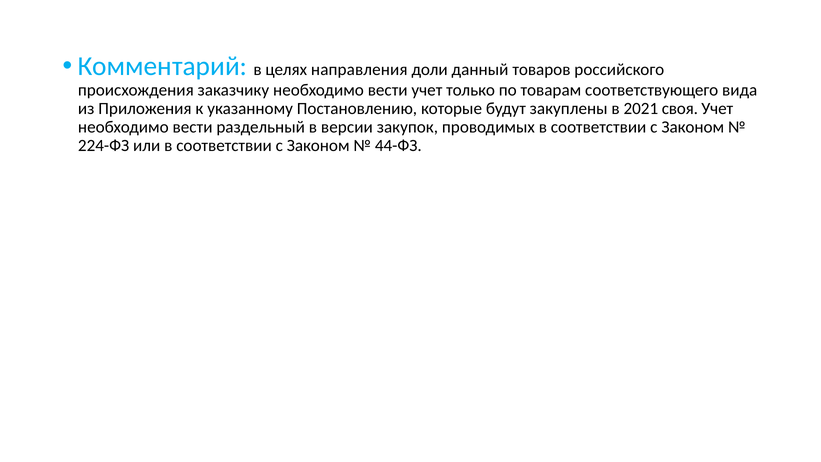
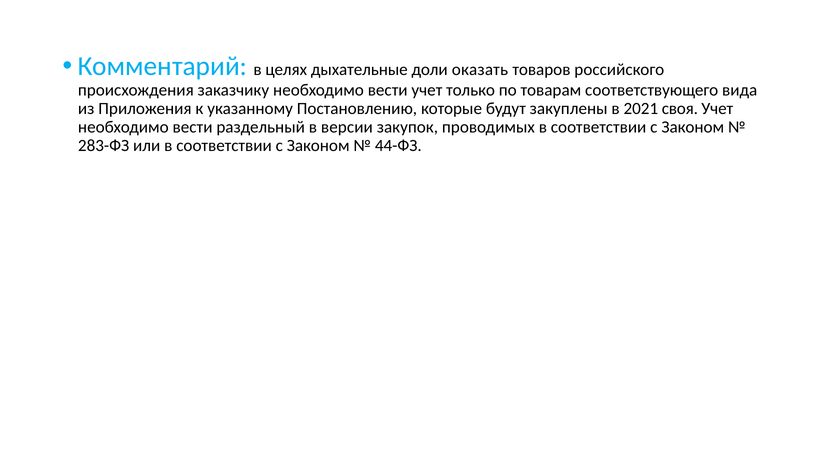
направления: направления -> дыхательные
данный: данный -> оказать
224-ФЗ: 224-ФЗ -> 283-ФЗ
